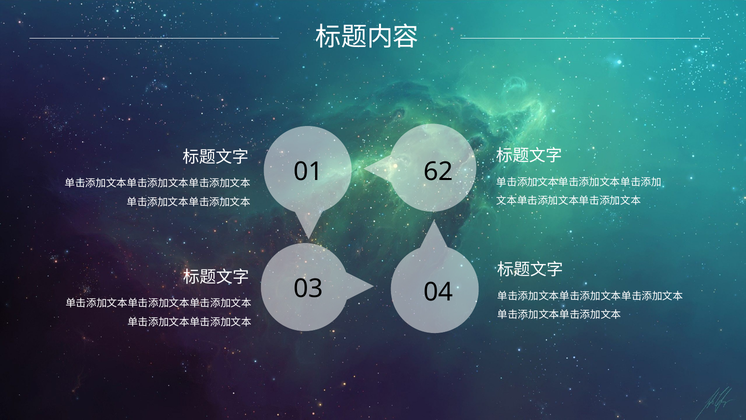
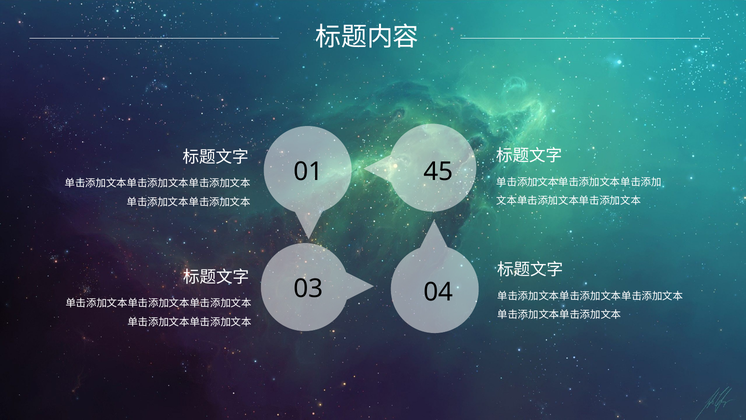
62: 62 -> 45
